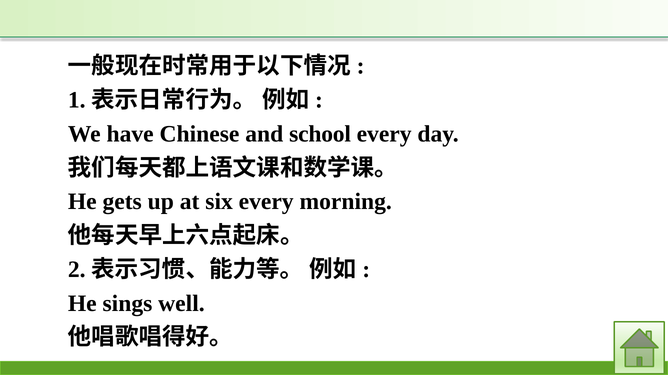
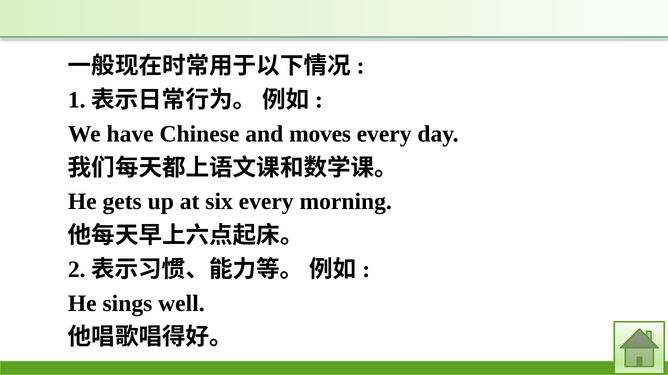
school: school -> moves
